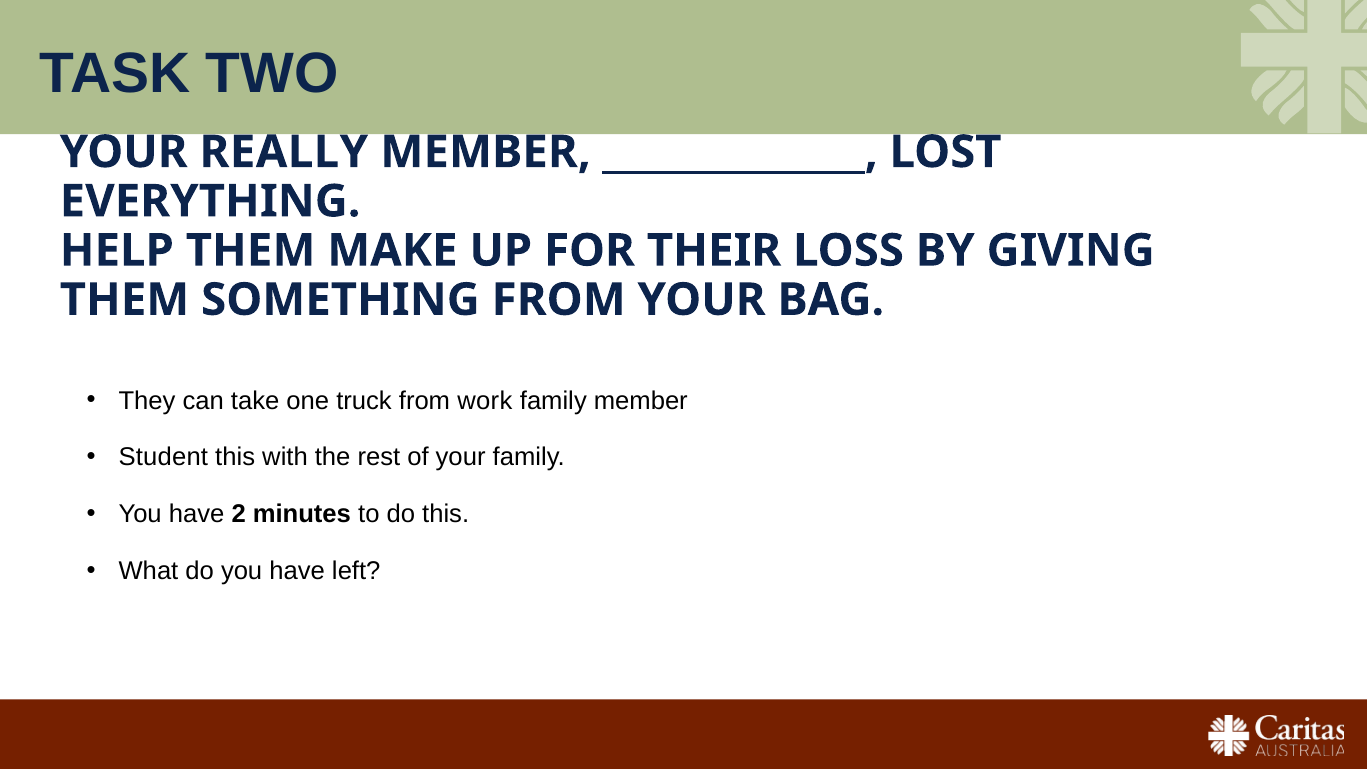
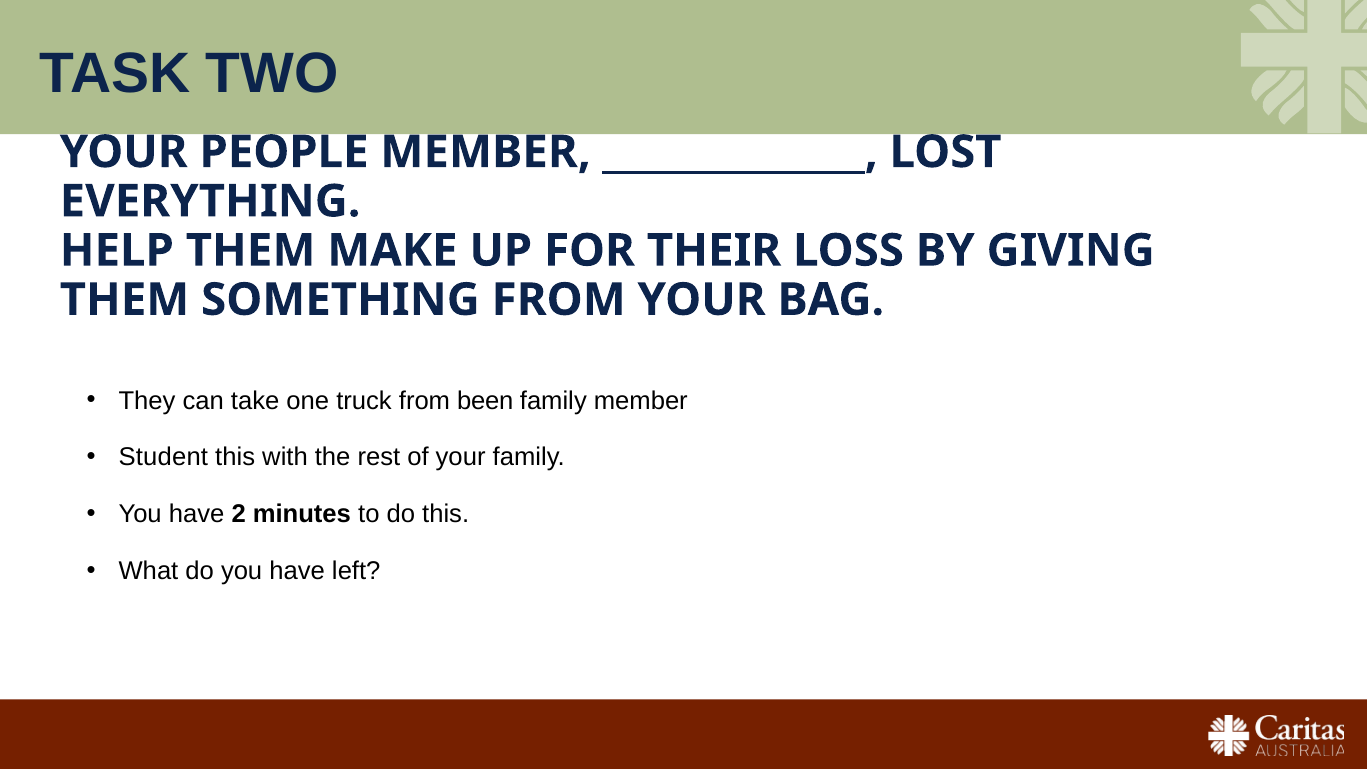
REALLY: REALLY -> PEOPLE
work: work -> been
